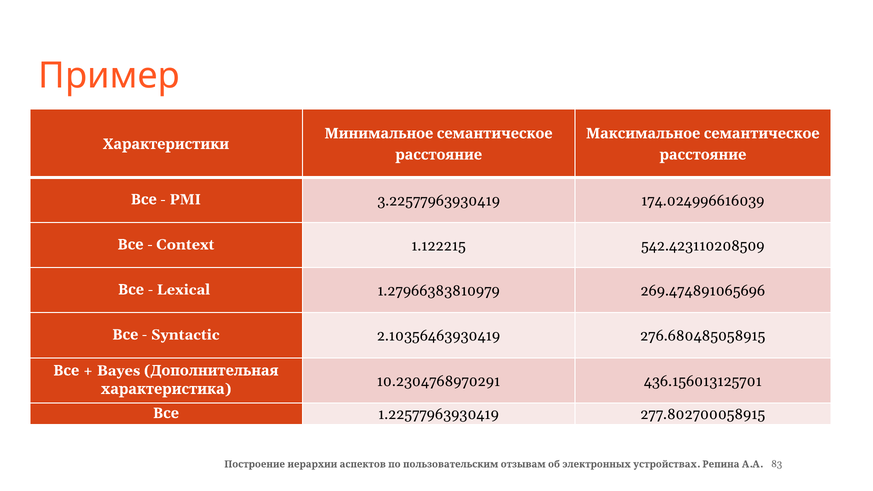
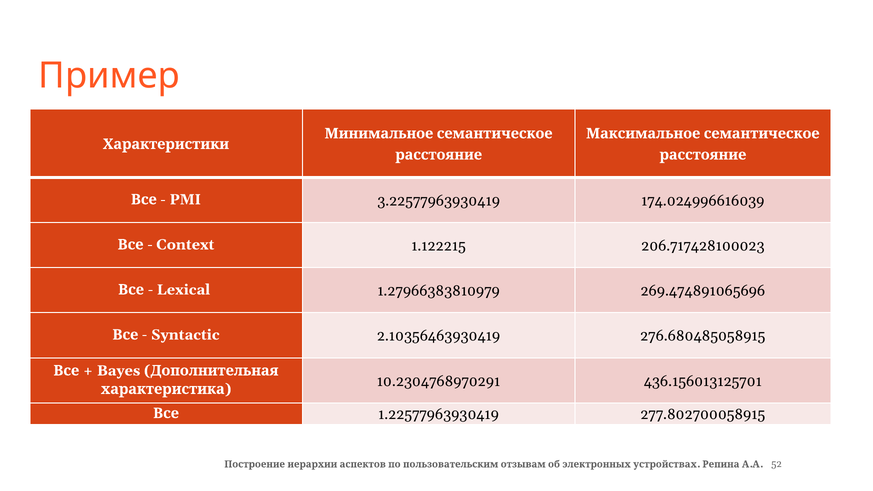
542.423110208509: 542.423110208509 -> 206.717428100023
83: 83 -> 52
